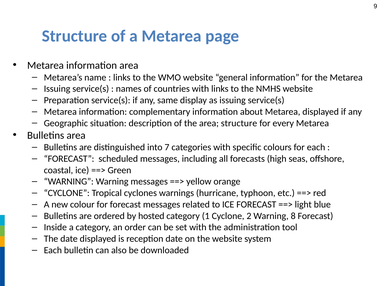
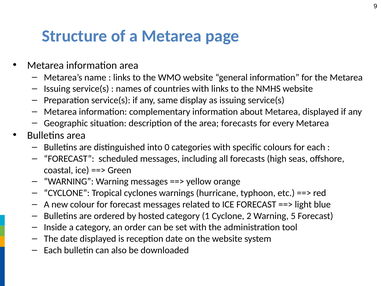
area structure: structure -> forecasts
7: 7 -> 0
8: 8 -> 5
